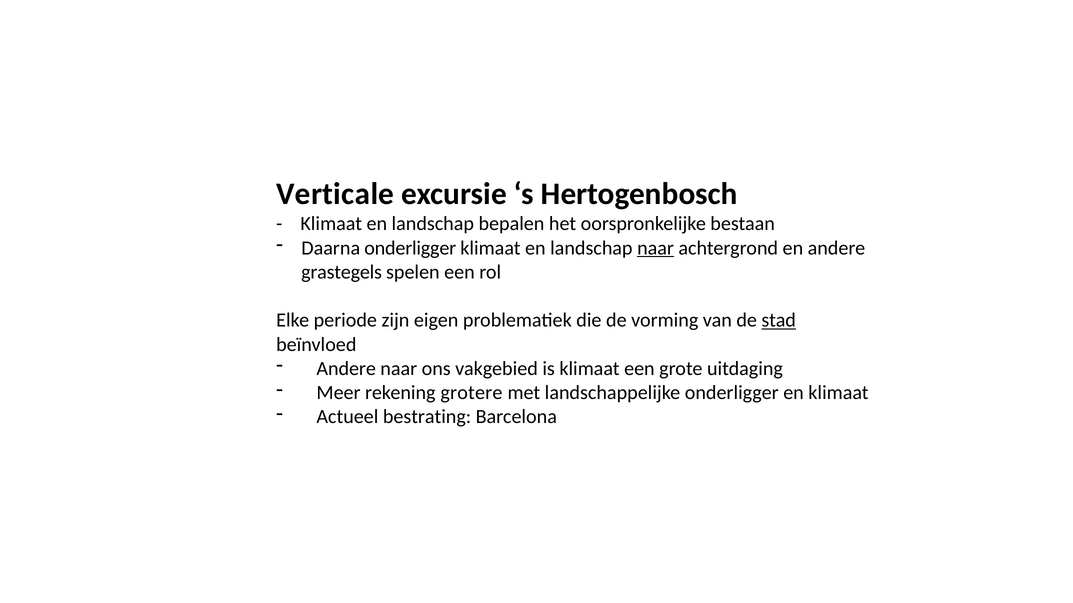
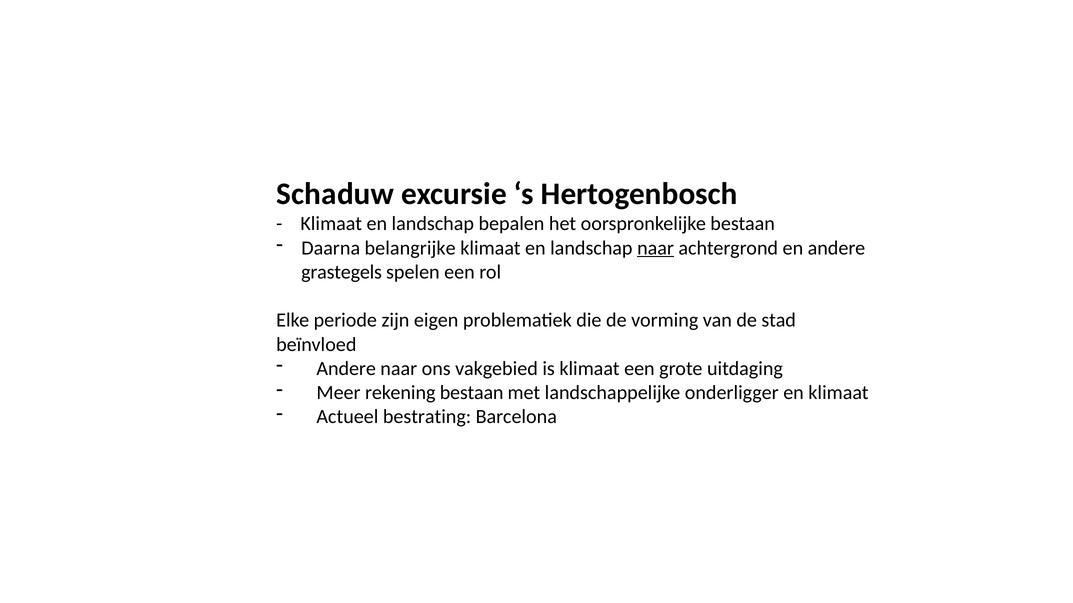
Verticale: Verticale -> Schaduw
Daarna onderligger: onderligger -> belangrijke
stad underline: present -> none
rekening grotere: grotere -> bestaan
